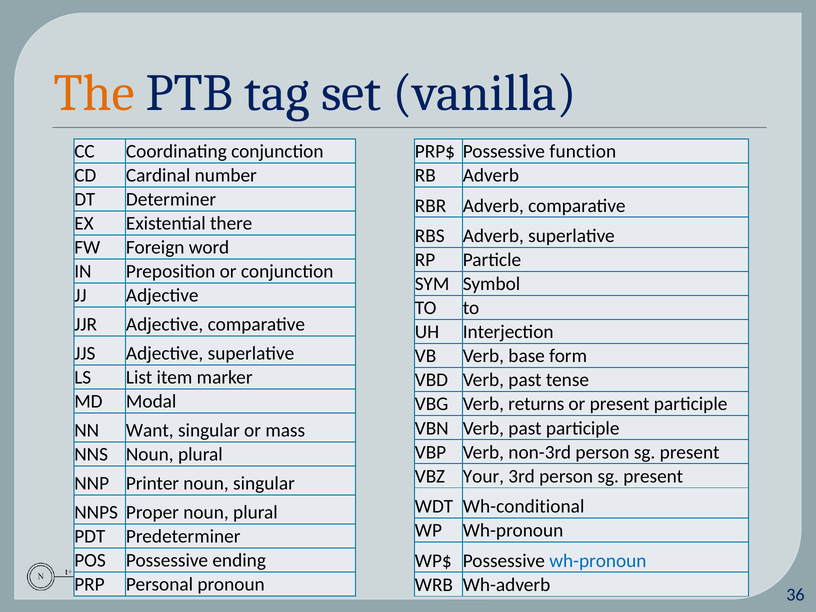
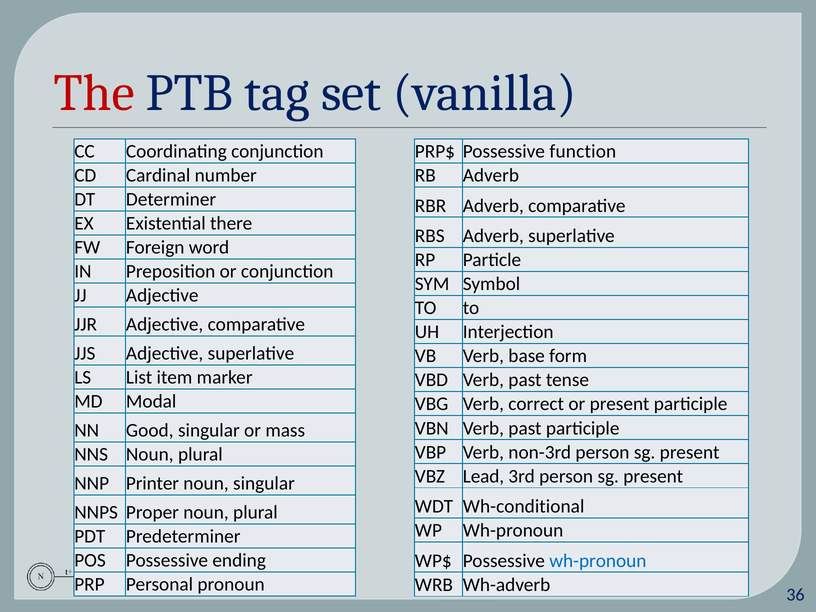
The colour: orange -> red
returns: returns -> correct
Want: Want -> Good
Your: Your -> Lead
